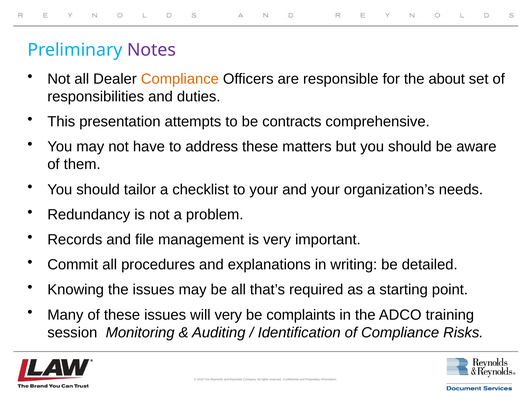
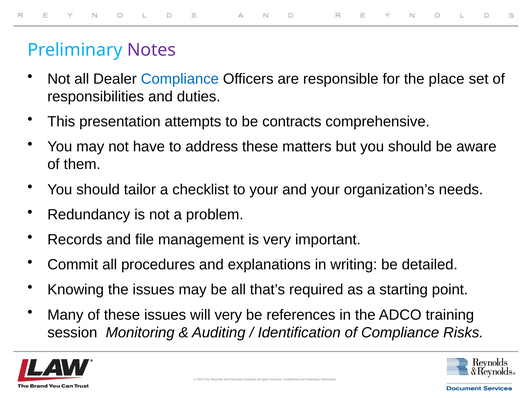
Compliance at (180, 79) colour: orange -> blue
about: about -> place
complaints: complaints -> references
